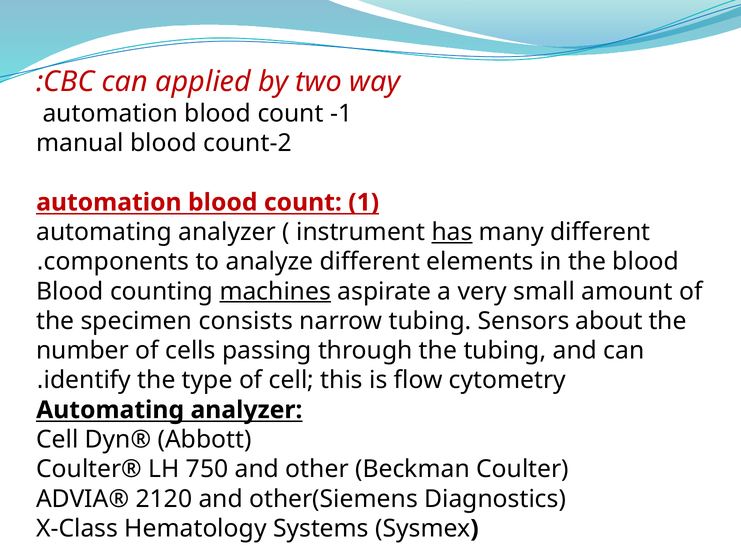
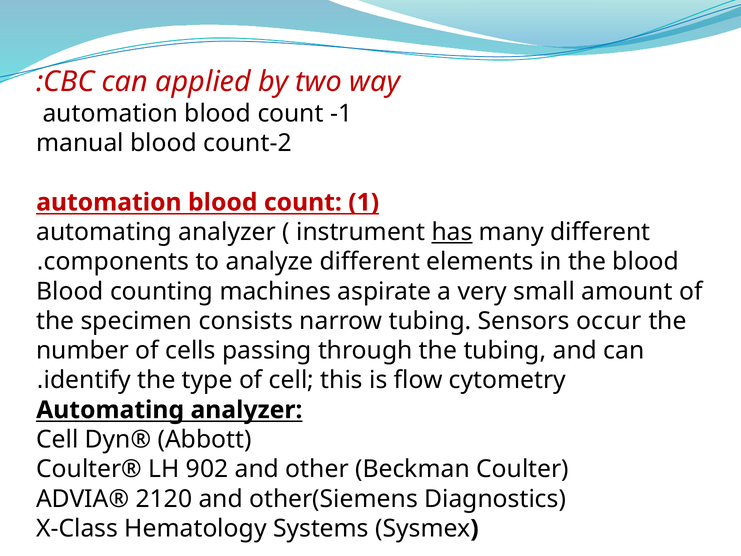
machines underline: present -> none
about: about -> occur
750: 750 -> 902
